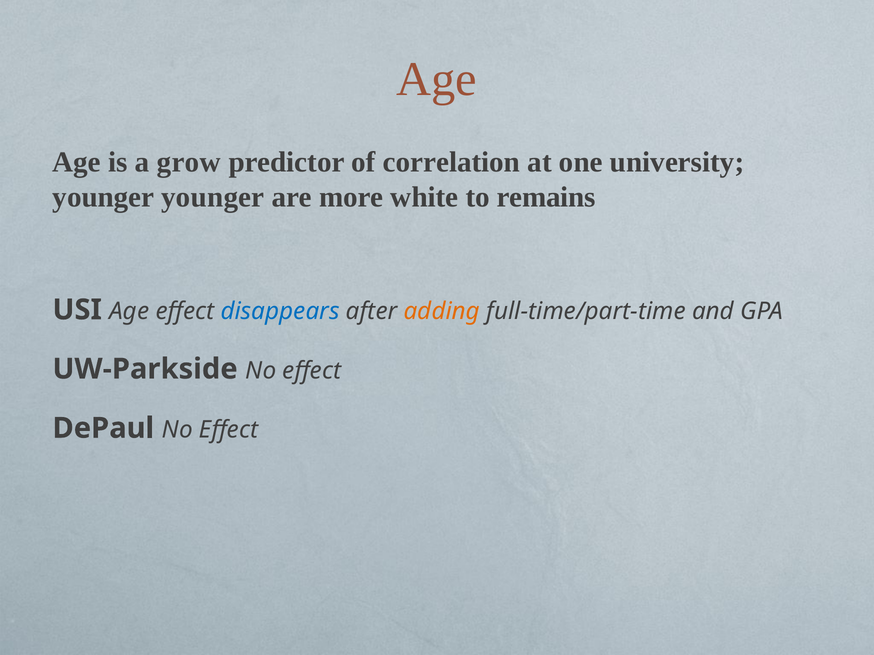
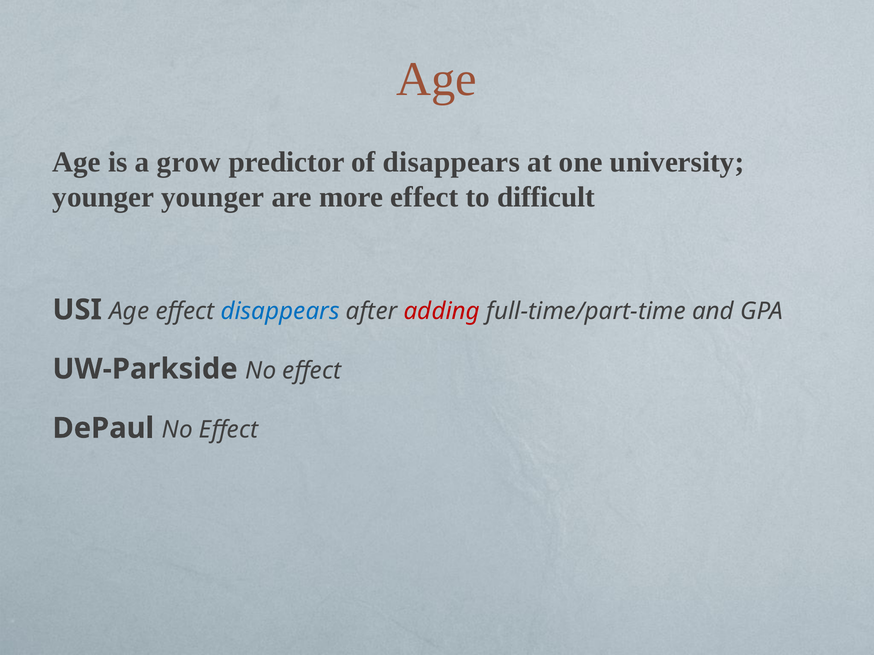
of correlation: correlation -> disappears
more white: white -> effect
remains: remains -> difficult
adding colour: orange -> red
